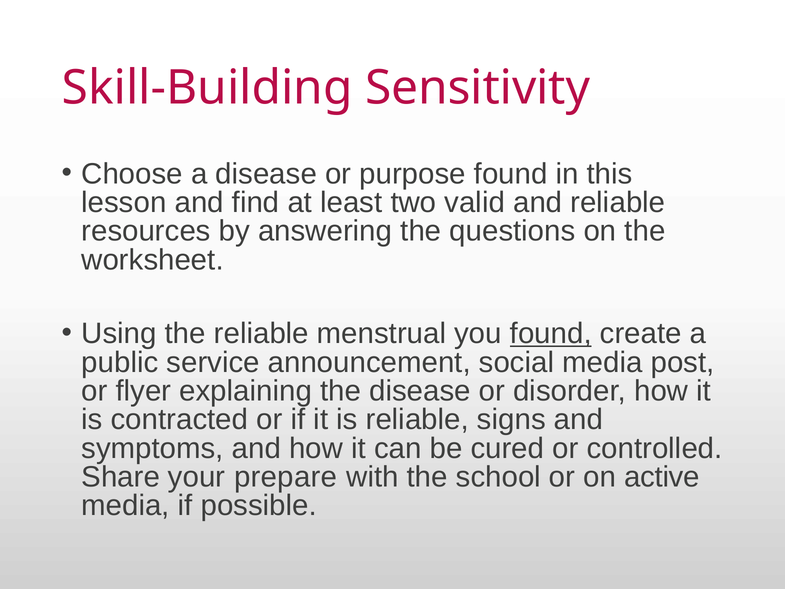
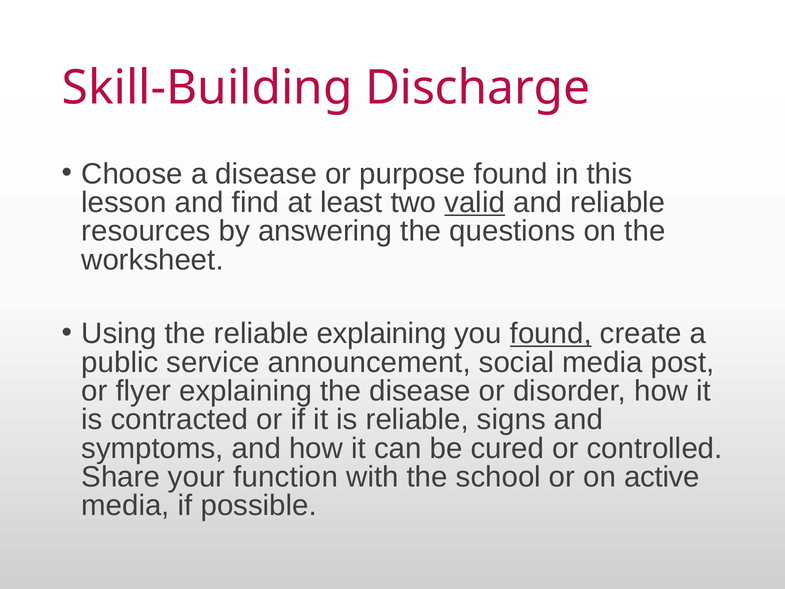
Sensitivity: Sensitivity -> Discharge
valid underline: none -> present
reliable menstrual: menstrual -> explaining
prepare: prepare -> function
